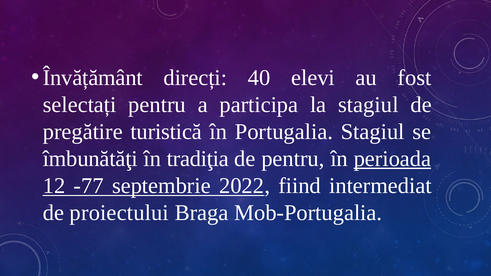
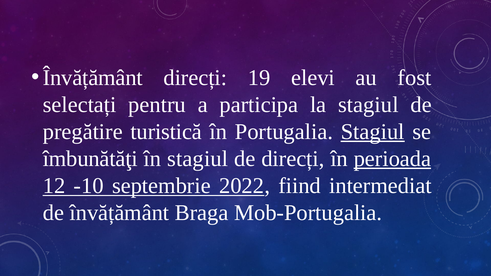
40: 40 -> 19
Stagiul at (373, 132) underline: none -> present
în tradiţia: tradiţia -> stagiul
de pentru: pentru -> direcți
-77: -77 -> -10
de proiectului: proiectului -> învățământ
